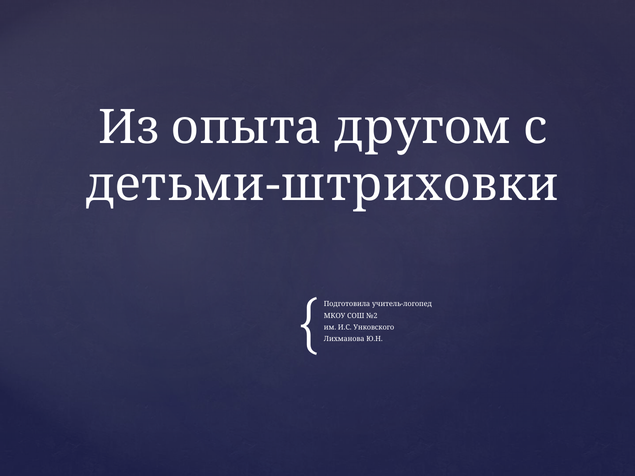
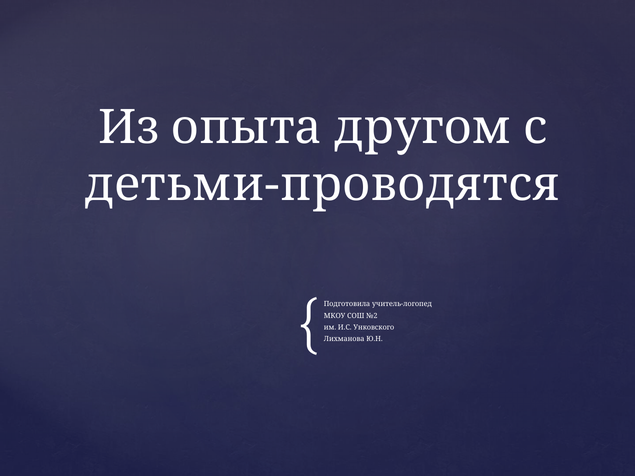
детьми-штриховки: детьми-штриховки -> детьми-проводятся
